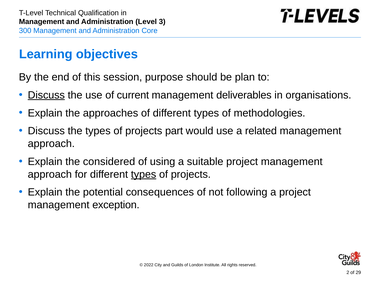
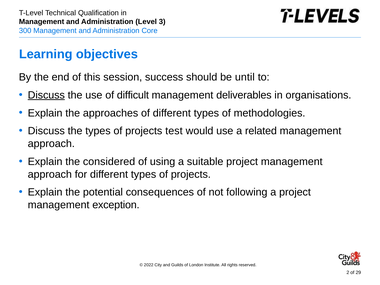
purpose: purpose -> success
plan: plan -> until
current: current -> difficult
part: part -> test
types at (144, 174) underline: present -> none
